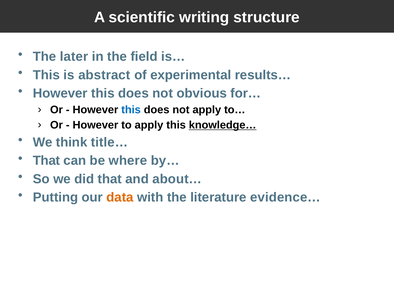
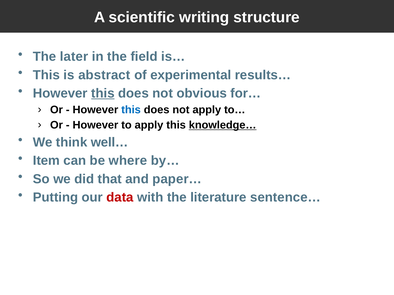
this at (103, 93) underline: none -> present
title…: title… -> well…
That at (46, 161): That -> Item
about…: about… -> paper…
data colour: orange -> red
evidence…: evidence… -> sentence…
